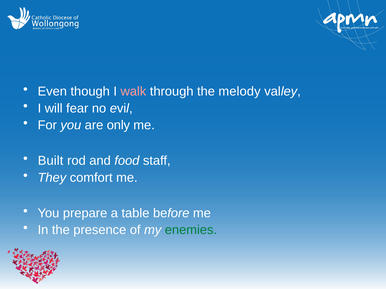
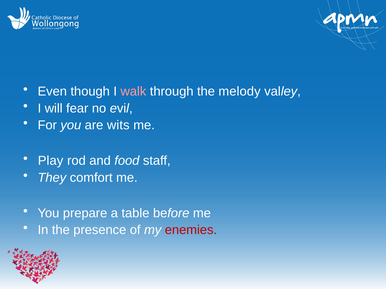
only: only -> wits
Built: Built -> Play
enemies colour: green -> red
